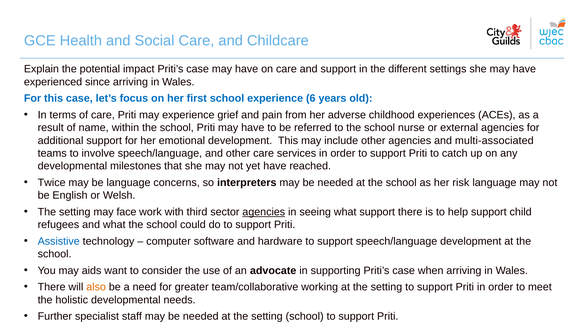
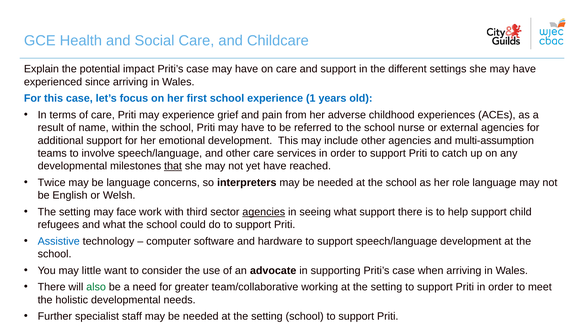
6: 6 -> 1
multi-associated: multi-associated -> multi-assumption
that underline: none -> present
risk: risk -> role
aids: aids -> little
also colour: orange -> green
